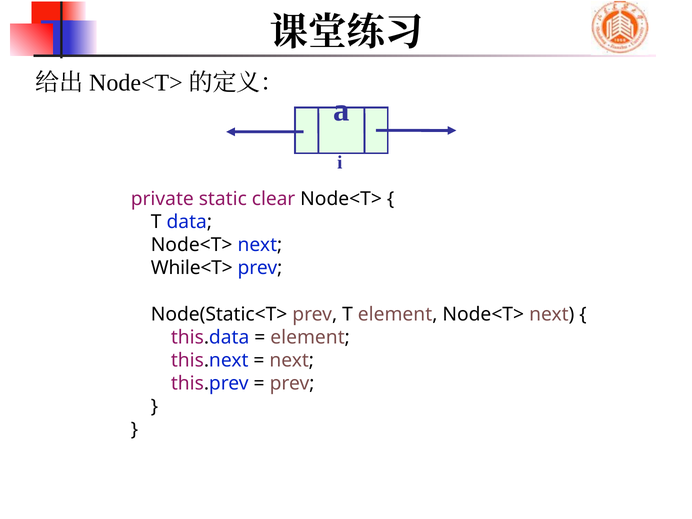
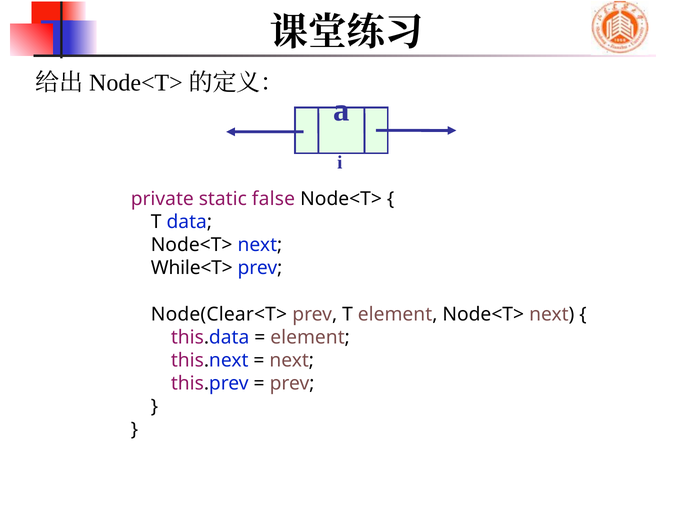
clear: clear -> false
Node(Static<T>: Node(Static<T> -> Node(Clear<T>
